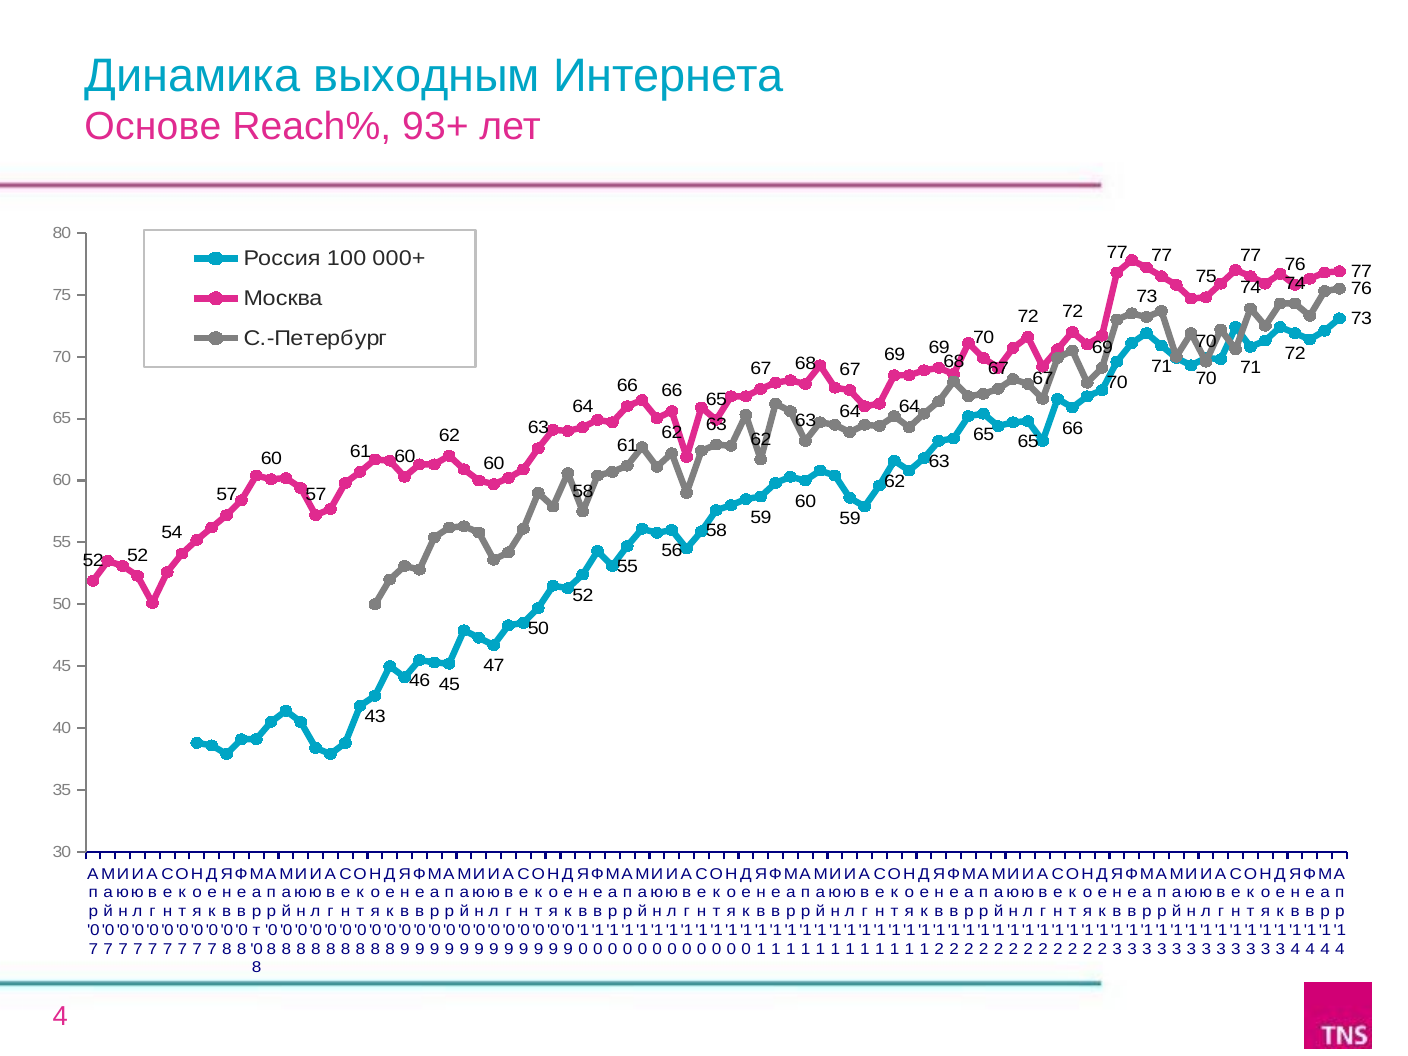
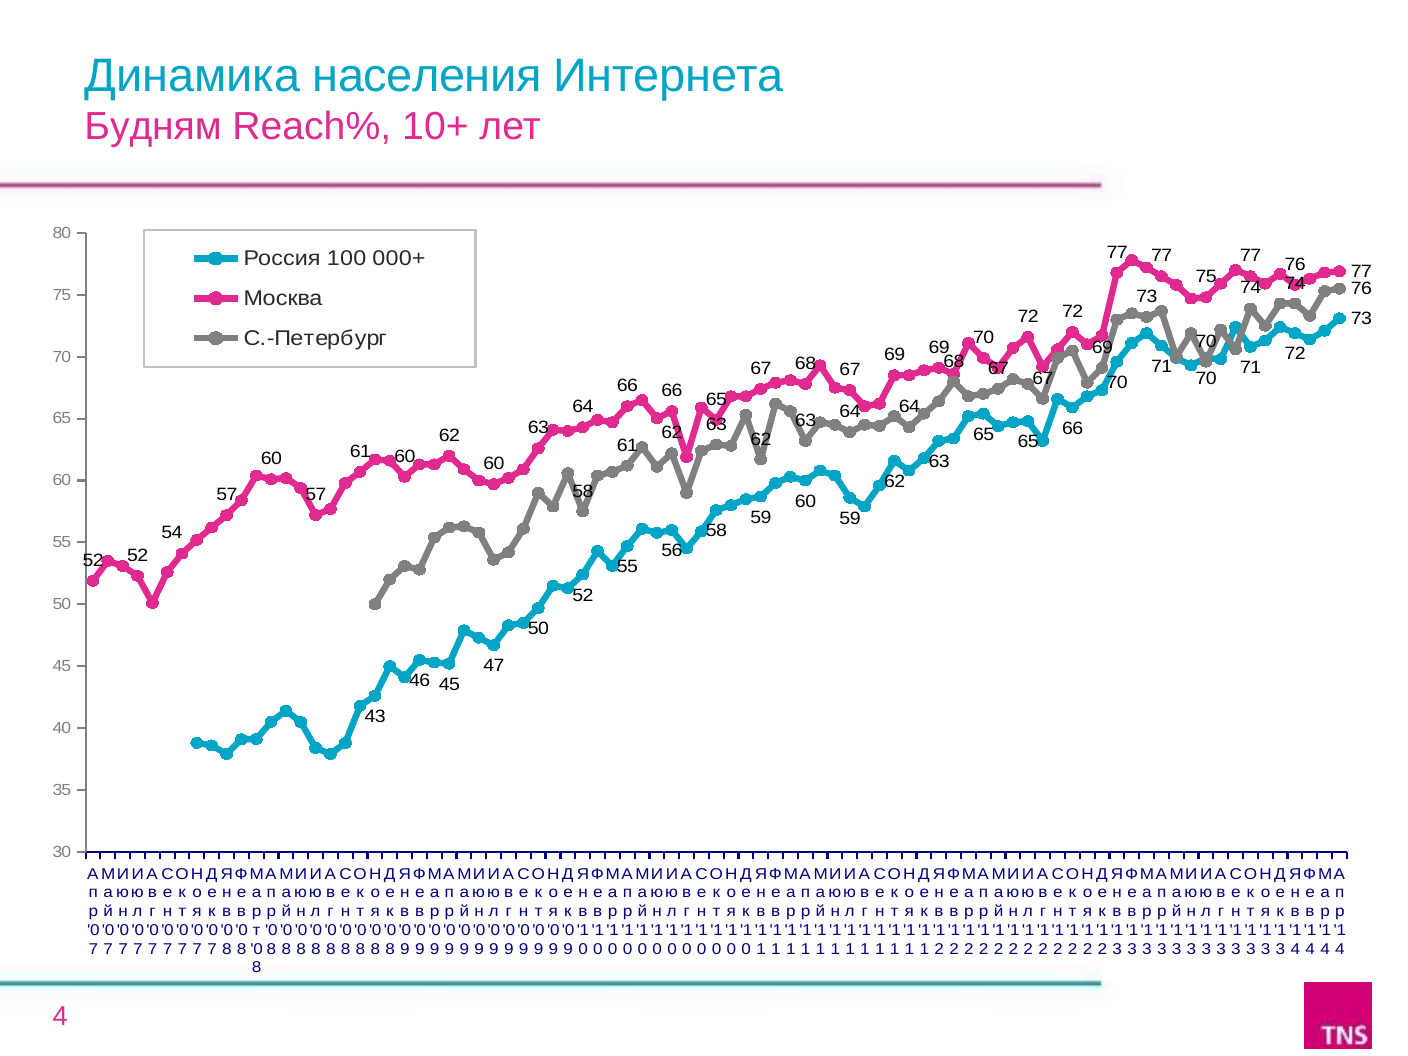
выходным: выходным -> населения
Основе: Основе -> Будням
93+: 93+ -> 10+
